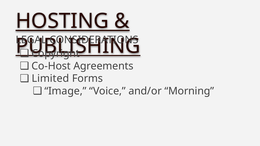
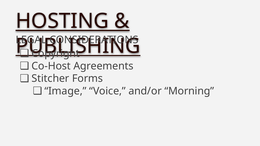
Limited: Limited -> Stitcher
